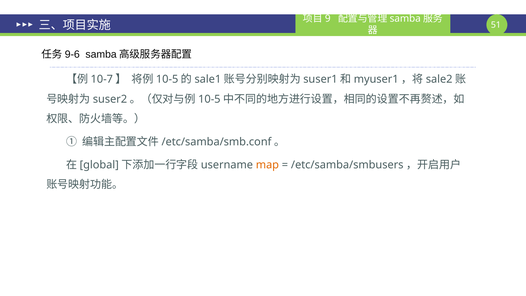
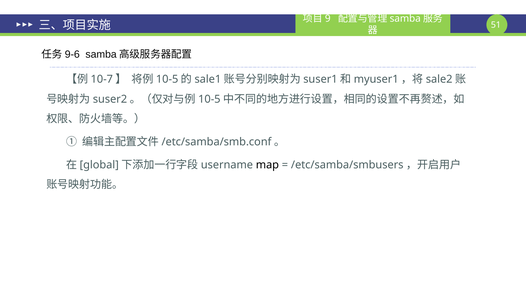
map colour: orange -> black
